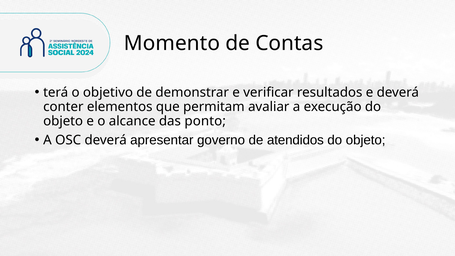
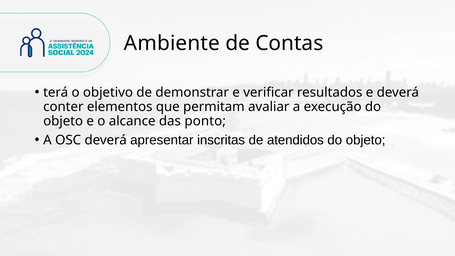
Momento: Momento -> Ambiente
governo: governo -> inscritas
